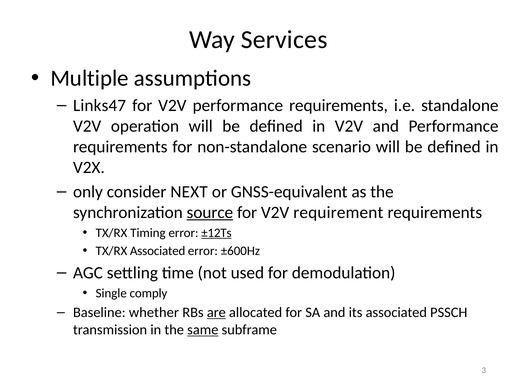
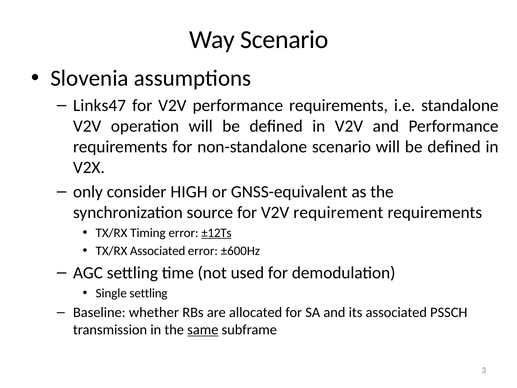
Way Services: Services -> Scenario
Multiple: Multiple -> Slovenia
NEXT: NEXT -> HIGH
source underline: present -> none
Single comply: comply -> settling
are underline: present -> none
